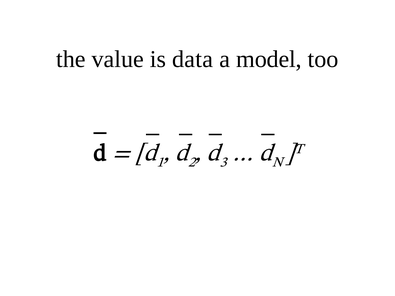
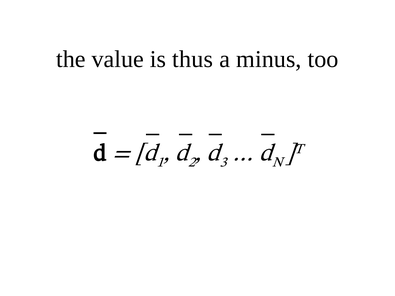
data: data -> thus
model: model -> minus
